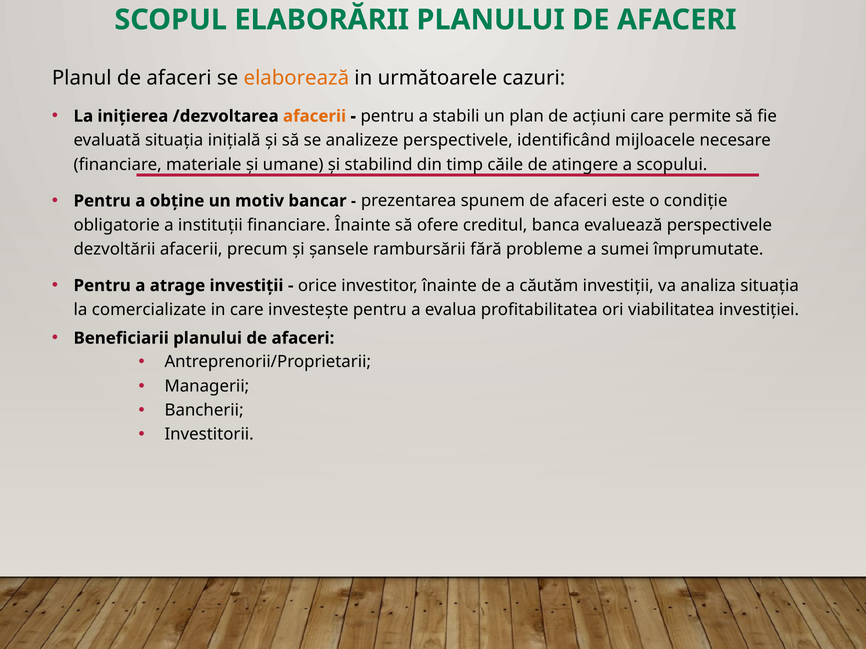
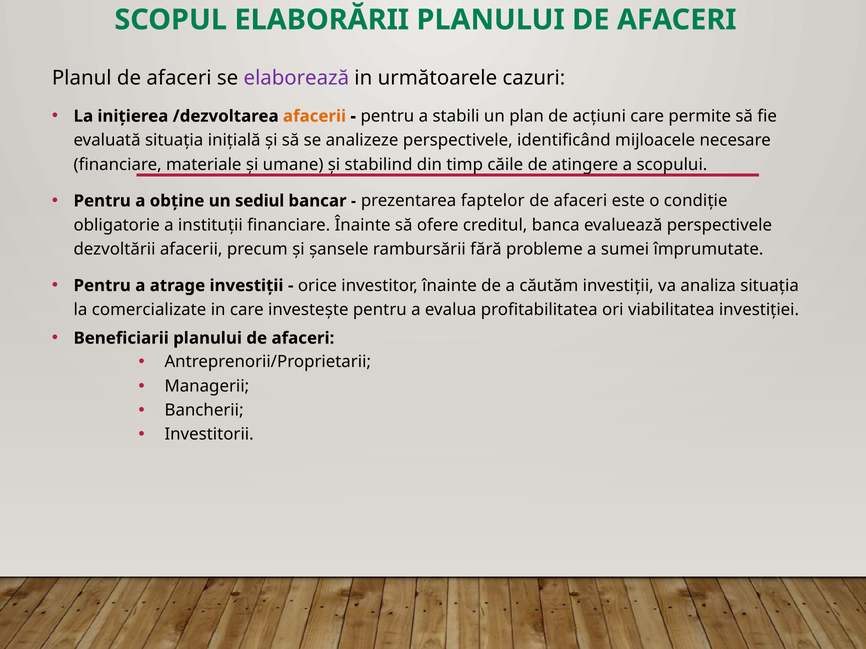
elaborează colour: orange -> purple
motiv: motiv -> sediul
spunem: spunem -> faptelor
